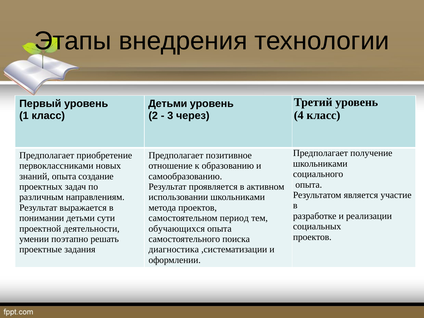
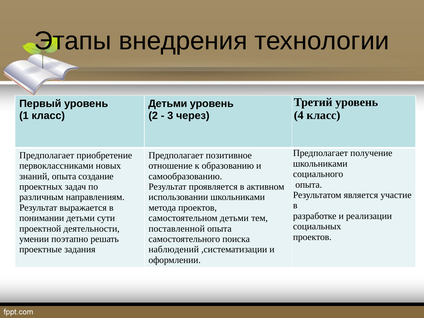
самостоятельном период: период -> детьми
обучающихся: обучающихся -> поставленной
диагностика: диагностика -> наблюдений
